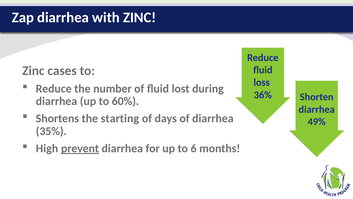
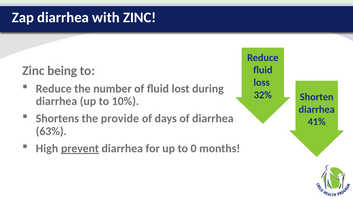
cases: cases -> being
36%: 36% -> 32%
60%: 60% -> 10%
starting: starting -> provide
49%: 49% -> 41%
35%: 35% -> 63%
6: 6 -> 0
